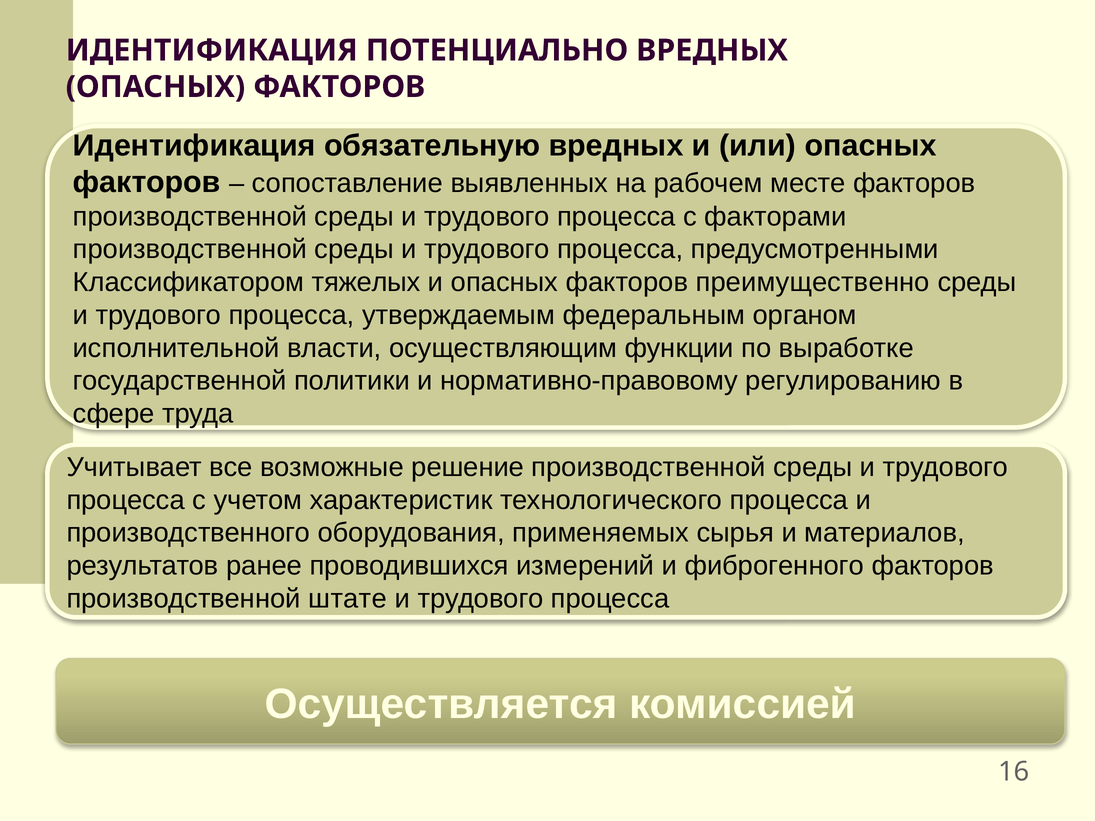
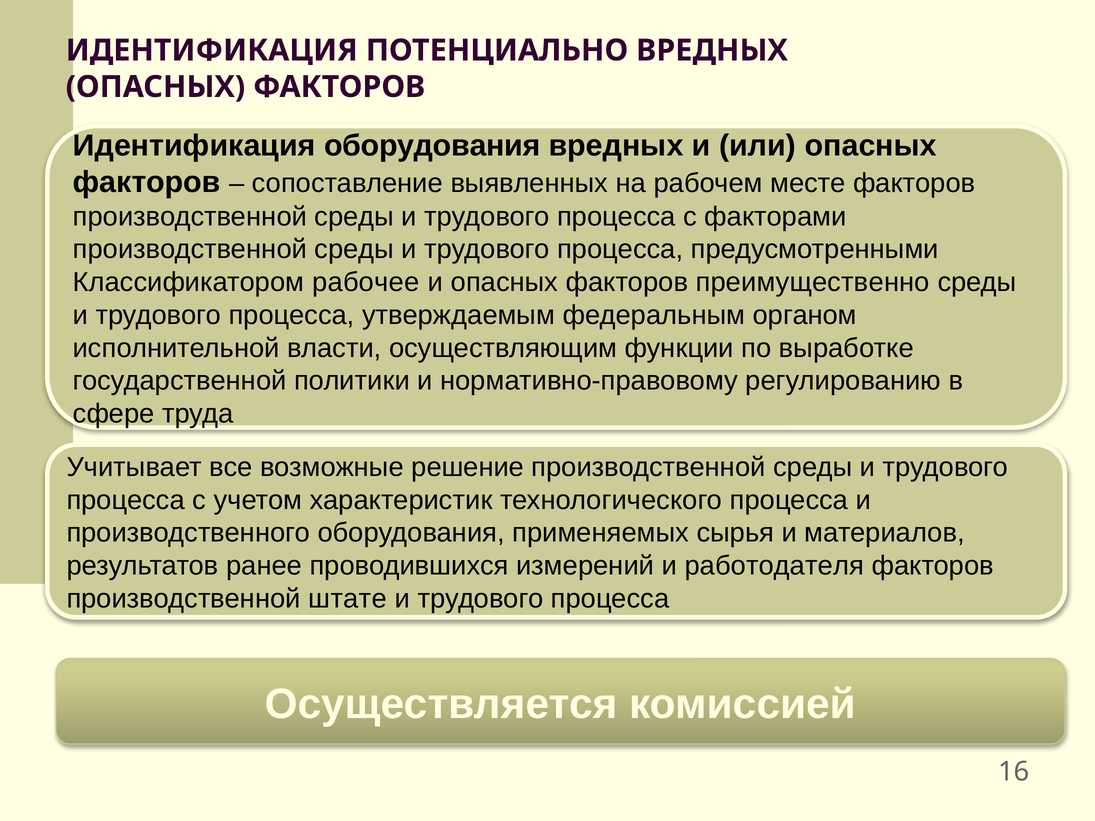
Идентификация обязательную: обязательную -> оборудования
тяжелых: тяжелых -> рабочее
фиброгенного: фиброгенного -> работодателя
